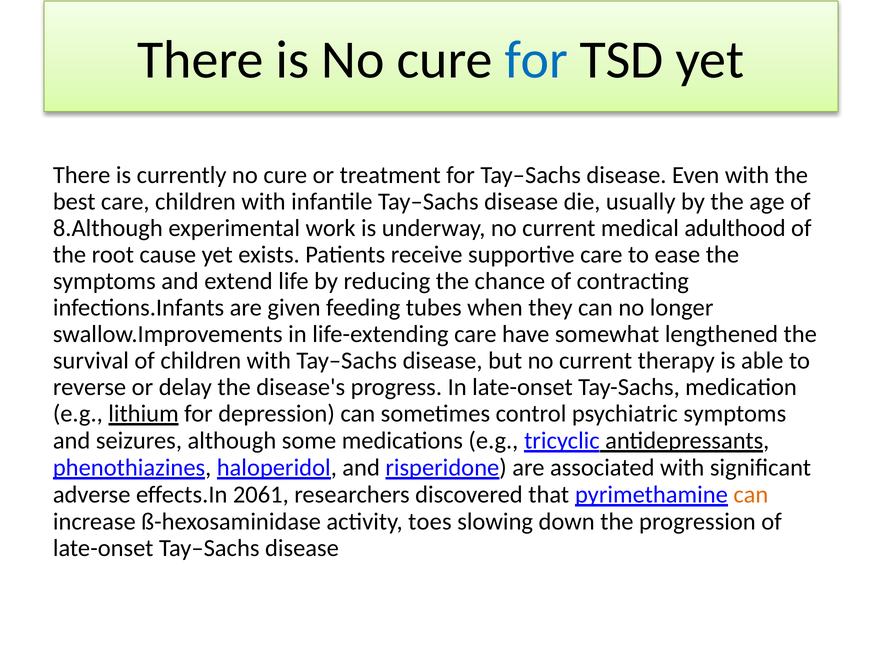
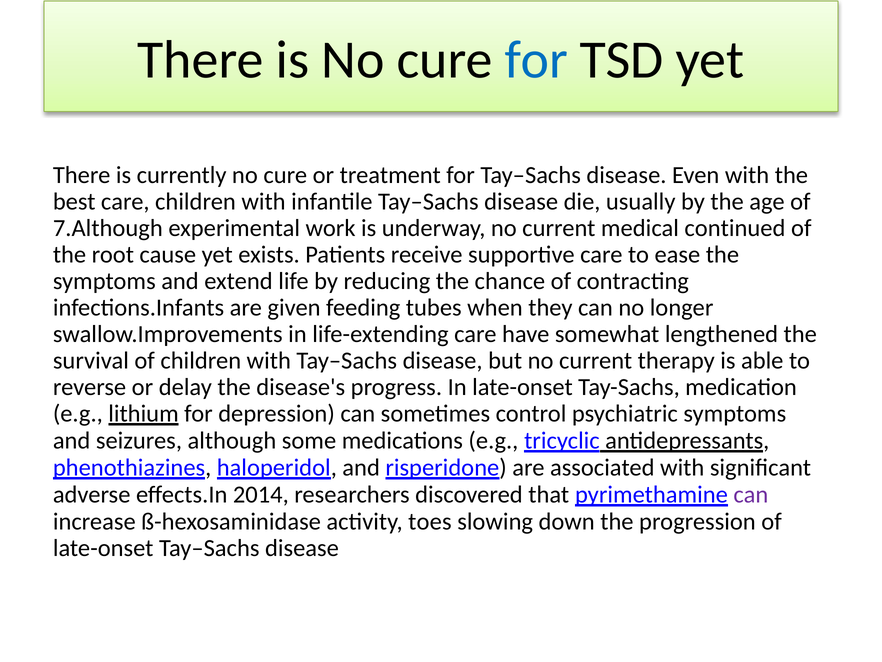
8.Although: 8.Although -> 7.Although
adulthood: adulthood -> continued
2061: 2061 -> 2014
can at (751, 494) colour: orange -> purple
